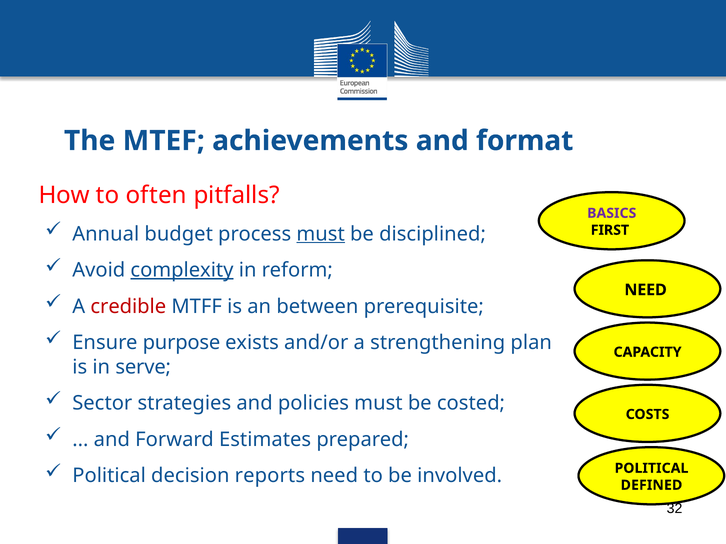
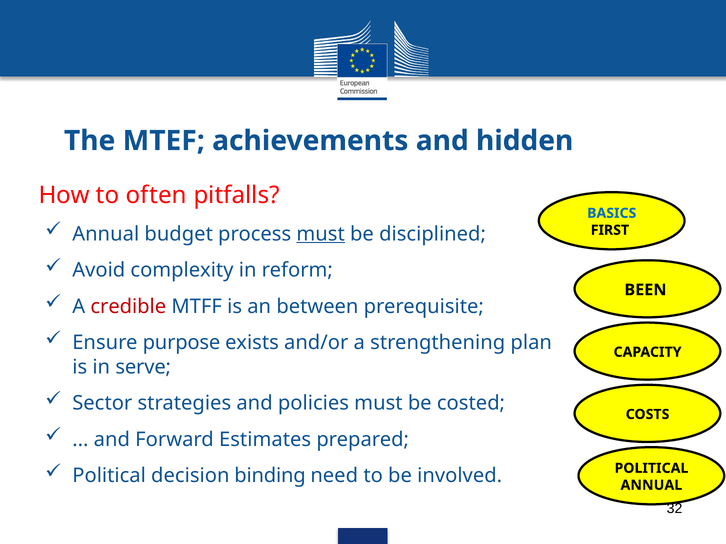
format: format -> hidden
BASICS colour: purple -> blue
complexity underline: present -> none
NEED at (646, 290): NEED -> BEEN
reports: reports -> binding
DEFINED at (651, 486): DEFINED -> ANNUAL
